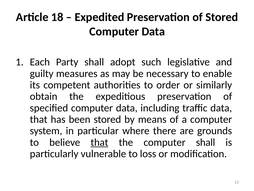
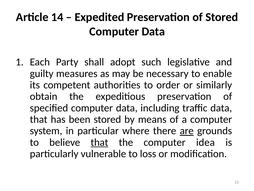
18: 18 -> 14
are underline: none -> present
computer shall: shall -> idea
